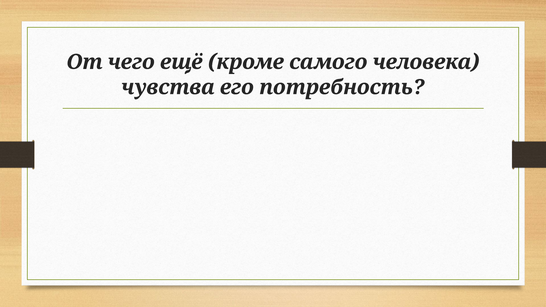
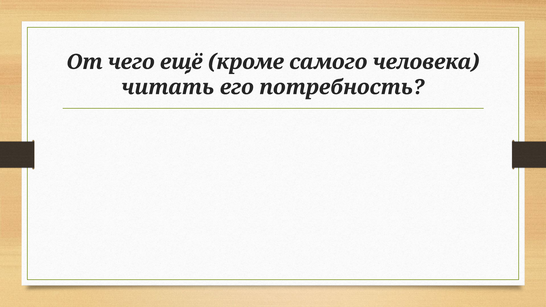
чувства: чувства -> читать
